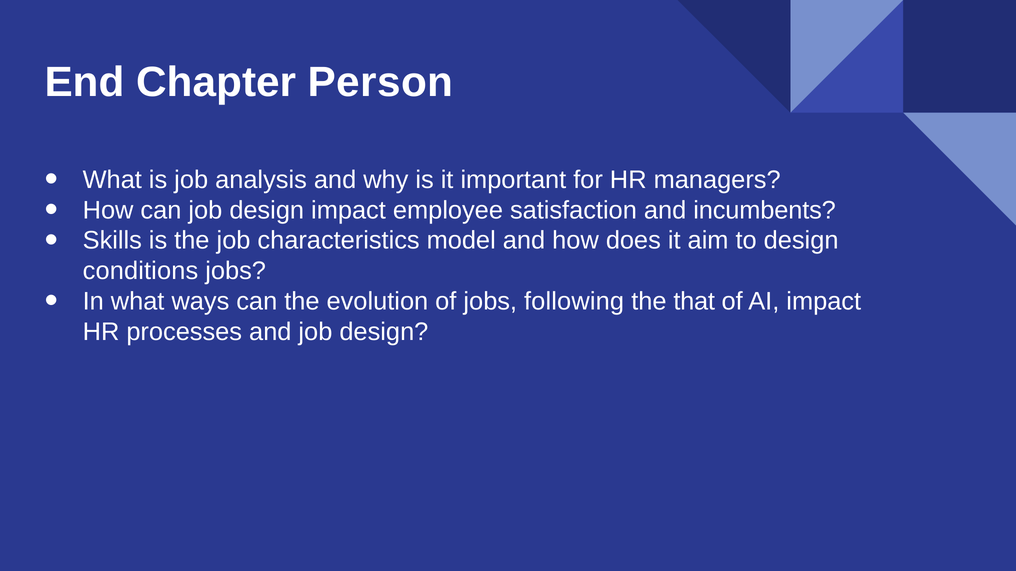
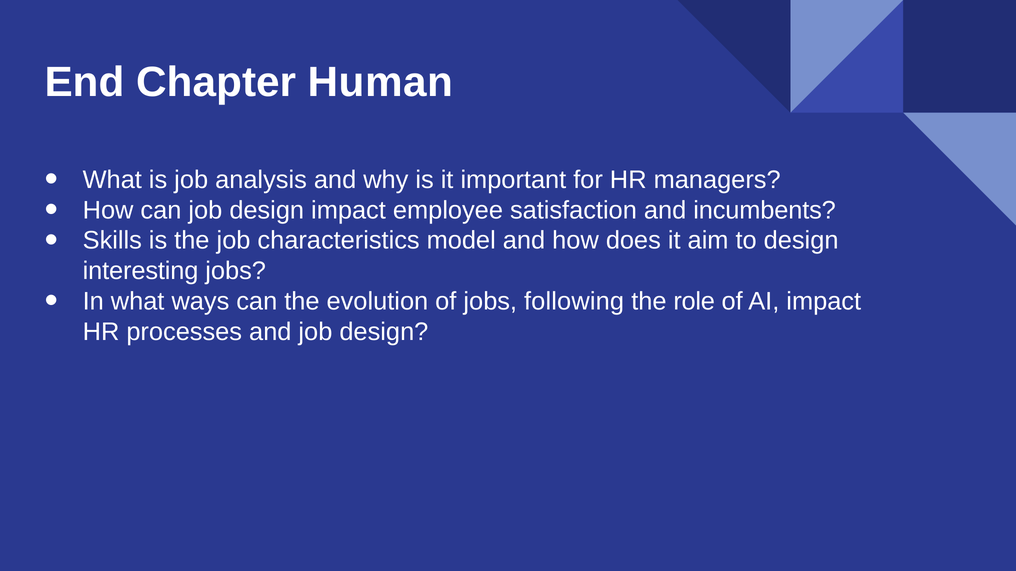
Person: Person -> Human
conditions: conditions -> interesting
that: that -> role
